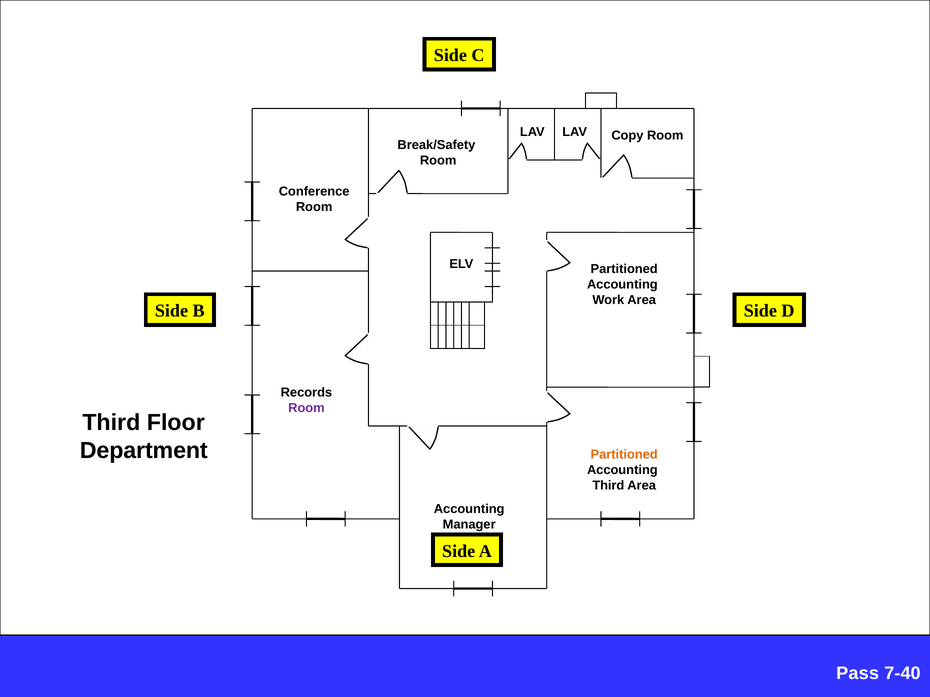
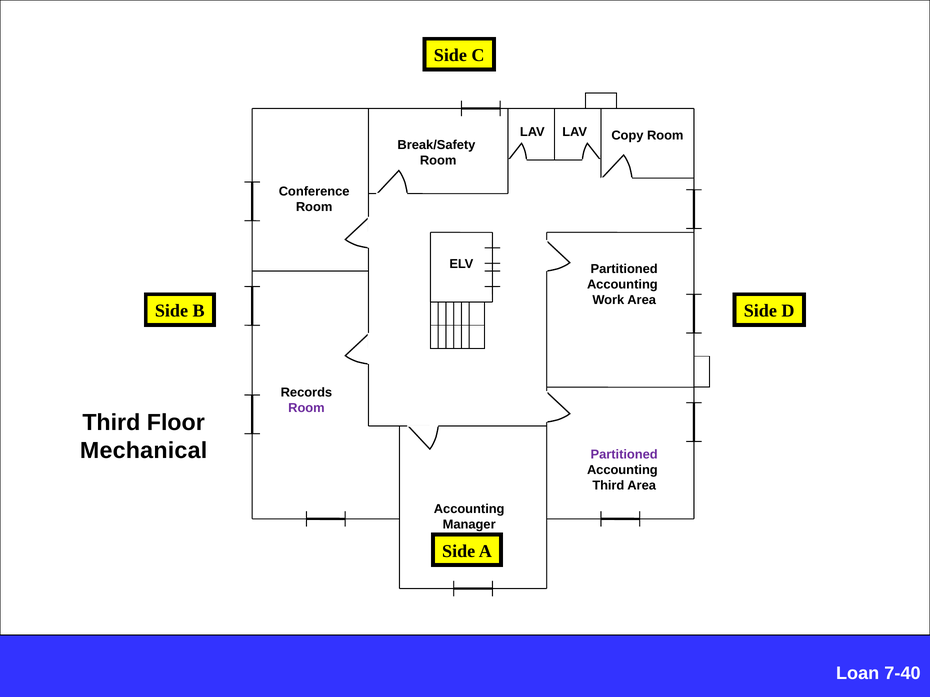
Department: Department -> Mechanical
Partitioned at (624, 455) colour: orange -> purple
Pass: Pass -> Loan
